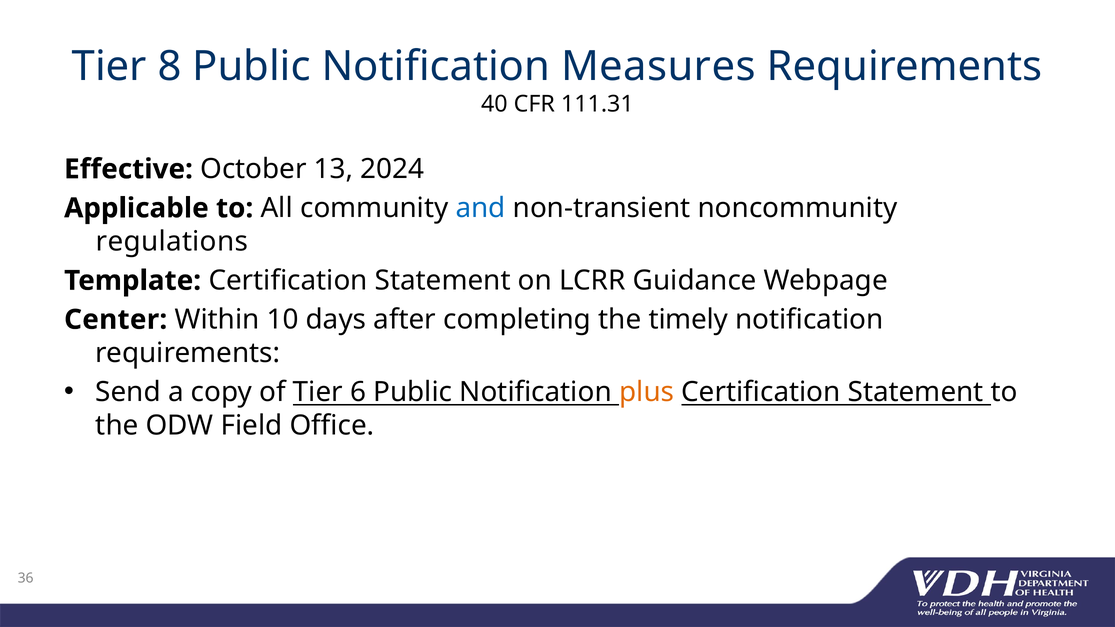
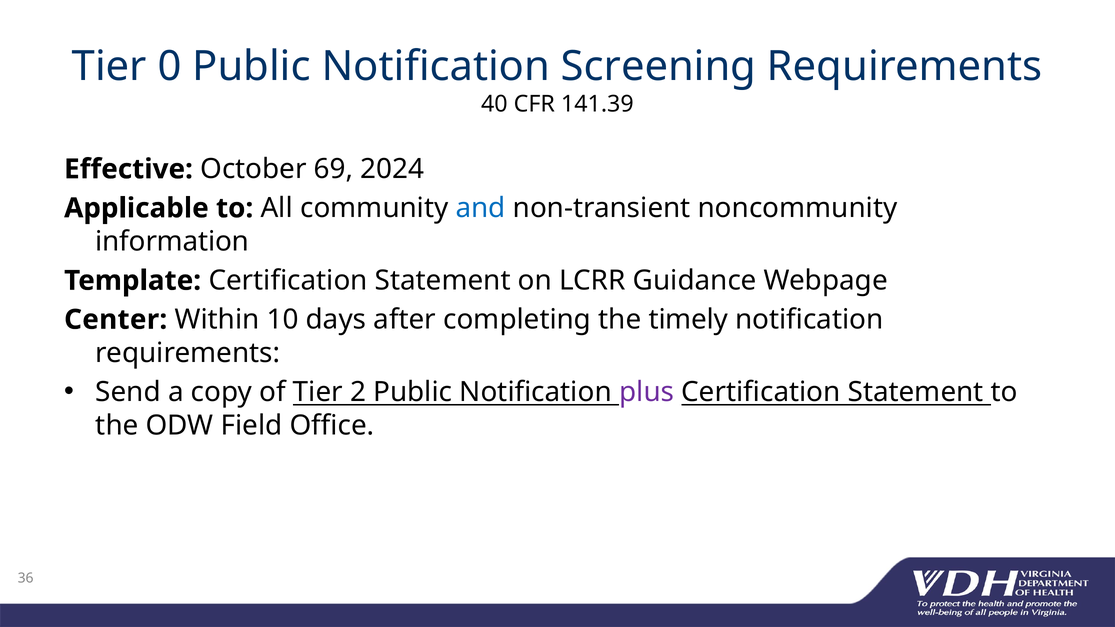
8: 8 -> 0
Measures: Measures -> Screening
111.31: 111.31 -> 141.39
13: 13 -> 69
regulations: regulations -> information
6: 6 -> 2
plus colour: orange -> purple
